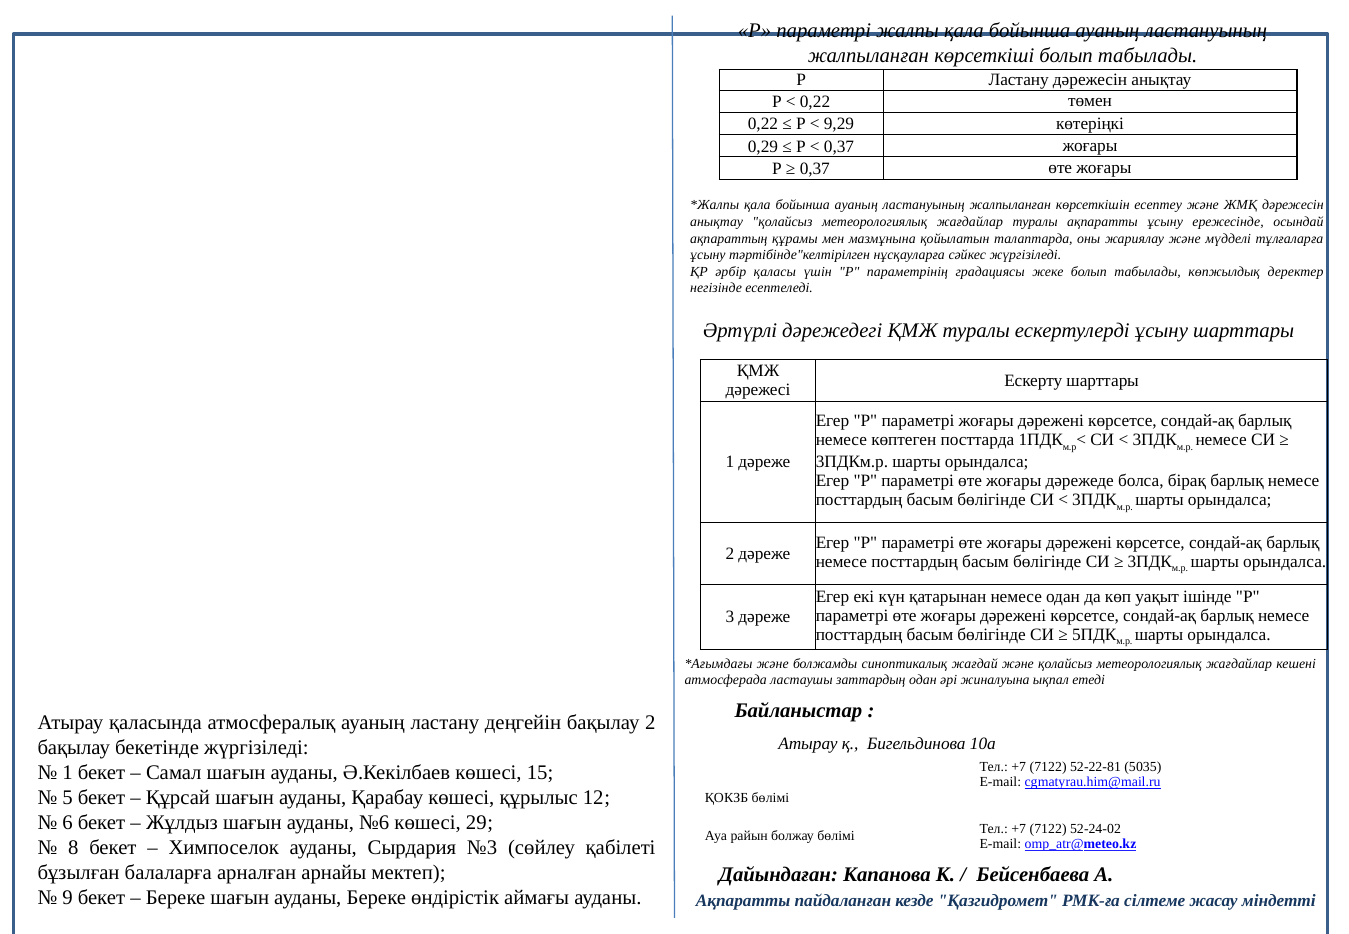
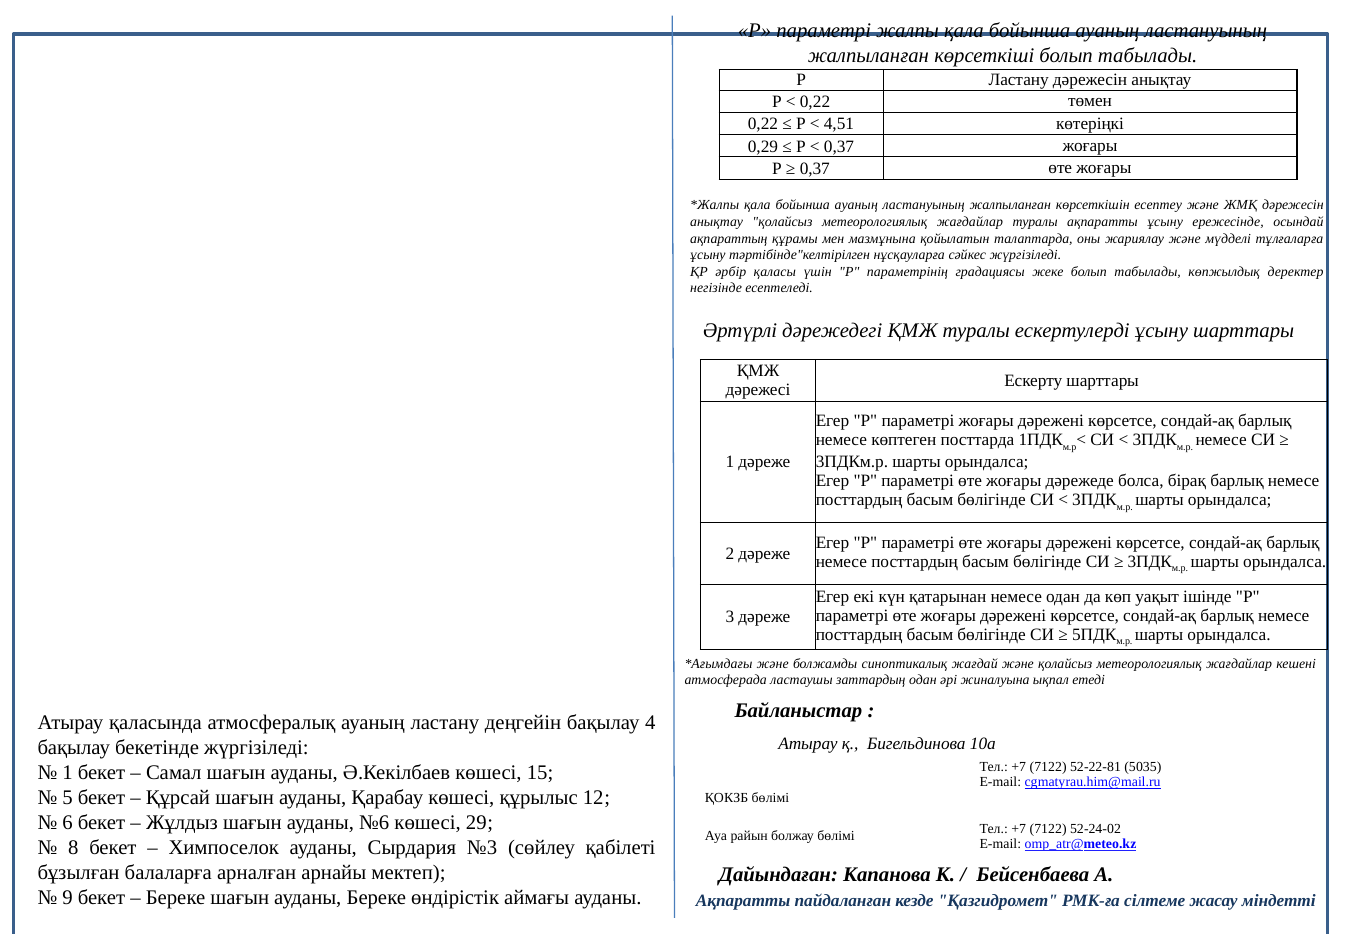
9,29: 9,29 -> 4,51
бақылау 2: 2 -> 4
